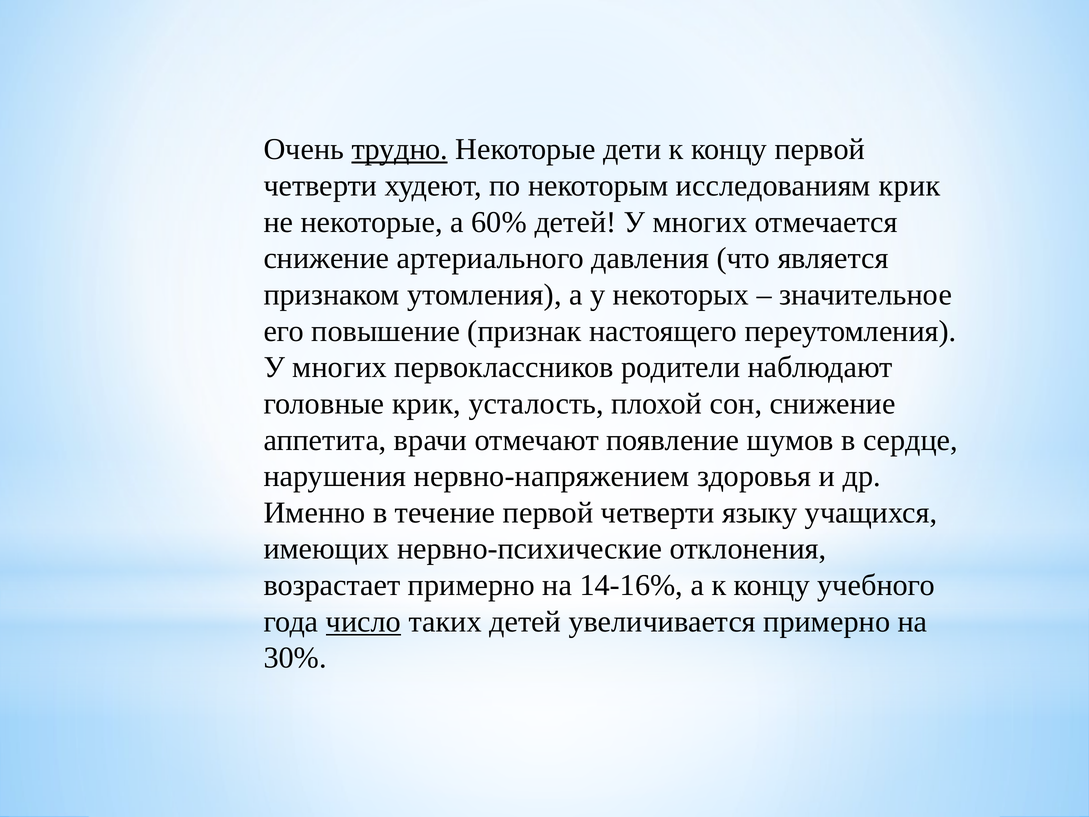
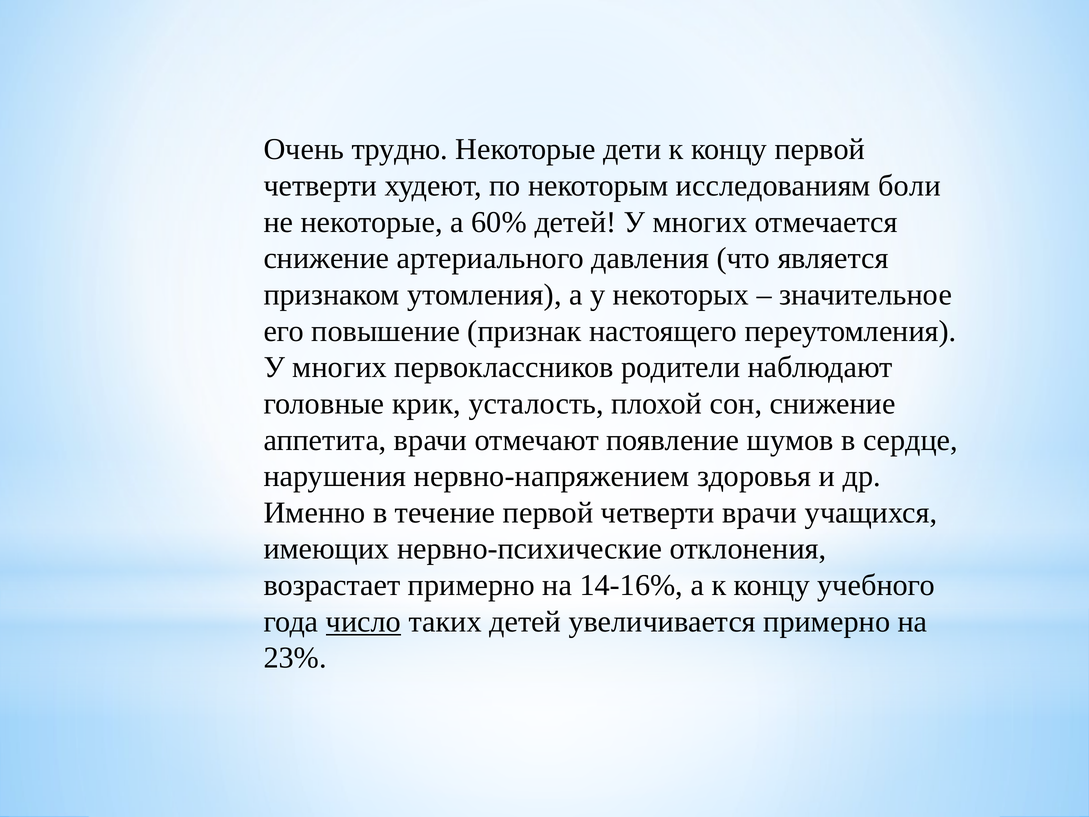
трудно underline: present -> none
исследованиям крик: крик -> боли
четверти языку: языку -> врачи
30%: 30% -> 23%
